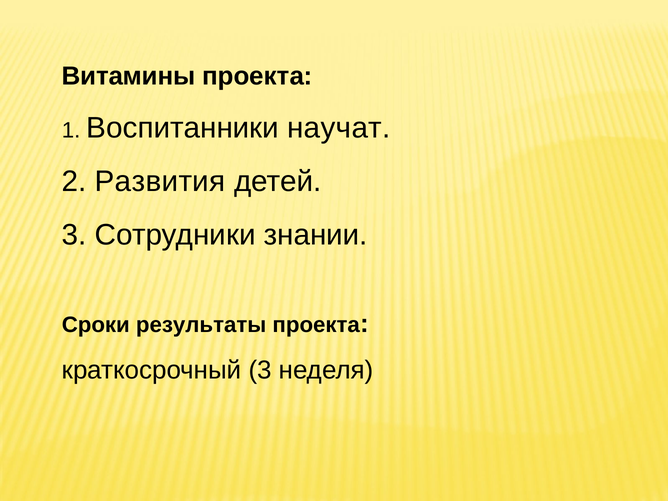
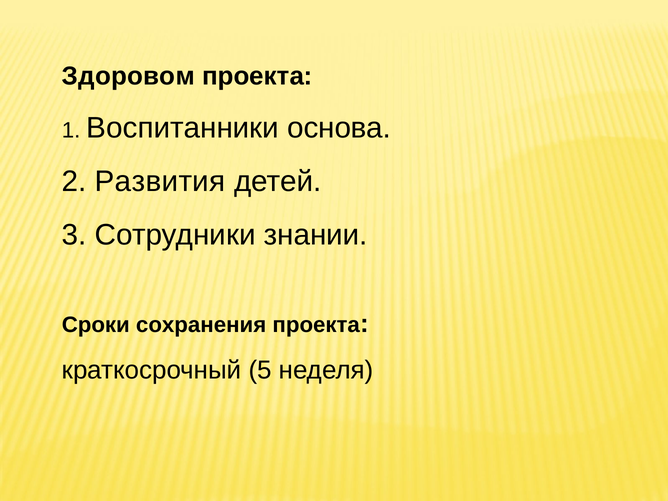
Витамины: Витамины -> Здоровом
научат: научат -> основа
результаты: результаты -> сохранения
краткосрочный 3: 3 -> 5
